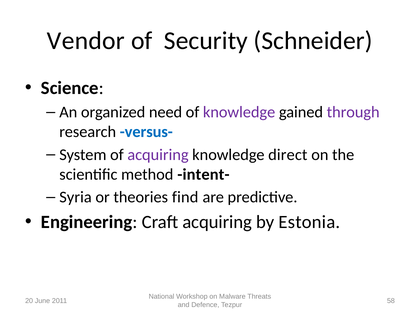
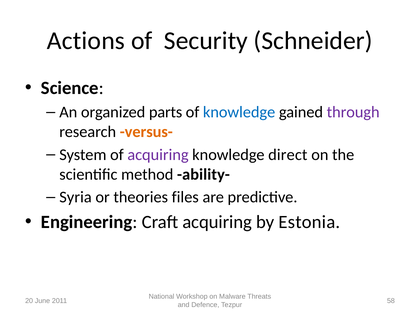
Vendor: Vendor -> Actions
need: need -> parts
knowledge at (239, 112) colour: purple -> blue
versus- colour: blue -> orange
intent-: intent- -> ability-
find: find -> files
